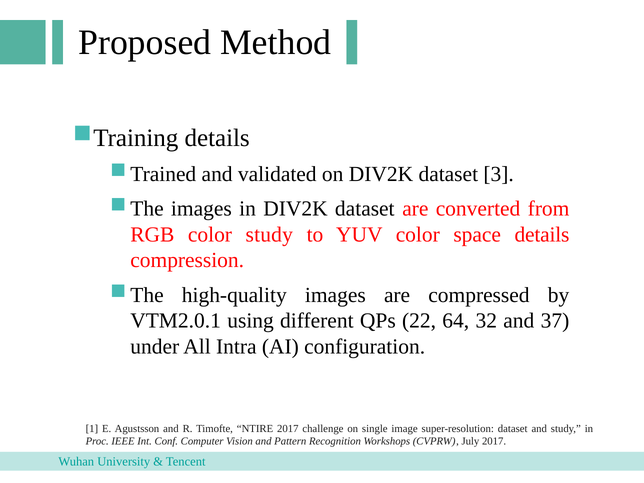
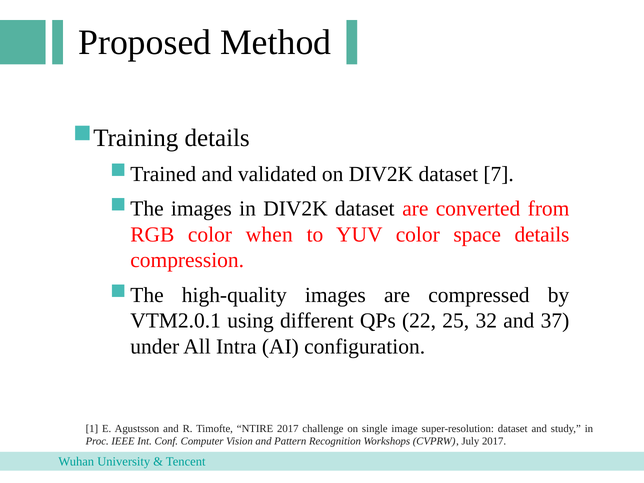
3: 3 -> 7
color study: study -> when
64: 64 -> 25
